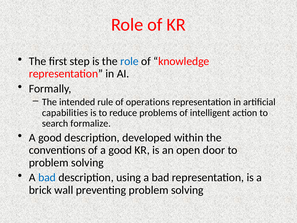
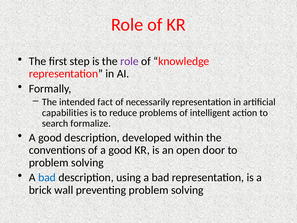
role at (129, 61) colour: blue -> purple
rule: rule -> fact
operations: operations -> necessarily
